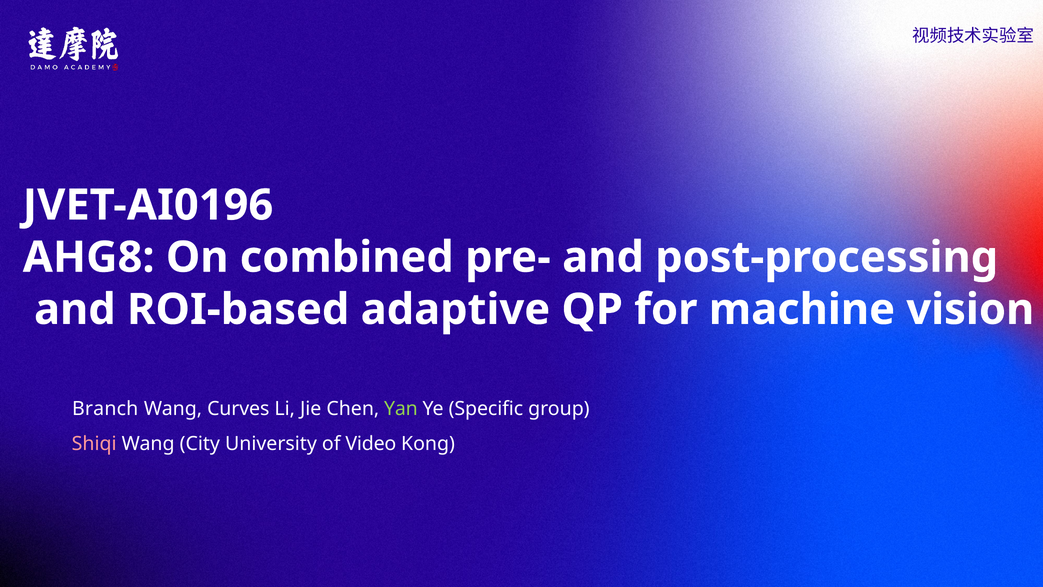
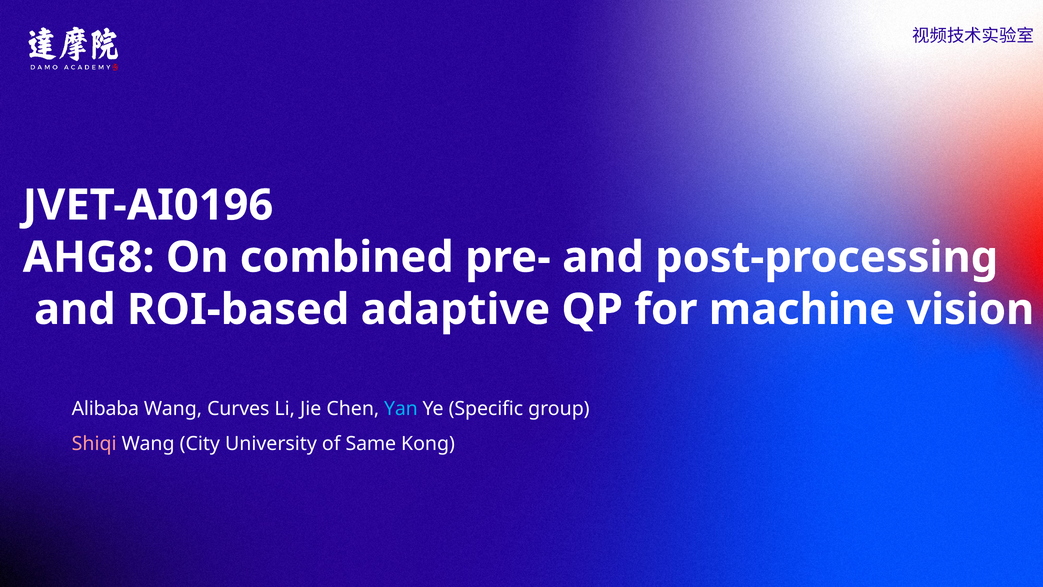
Branch: Branch -> Alibaba
Yan colour: light green -> light blue
Video: Video -> Same
